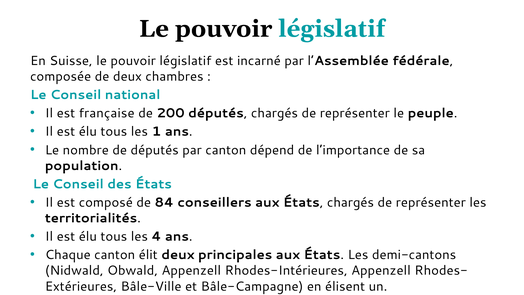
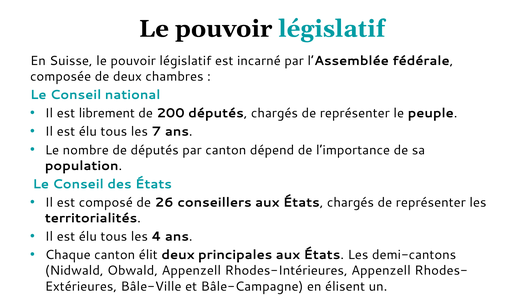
française: française -> librement
1: 1 -> 7
84: 84 -> 26
